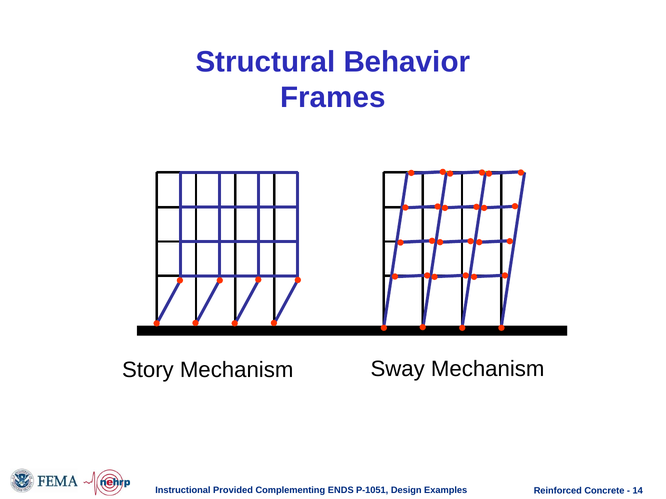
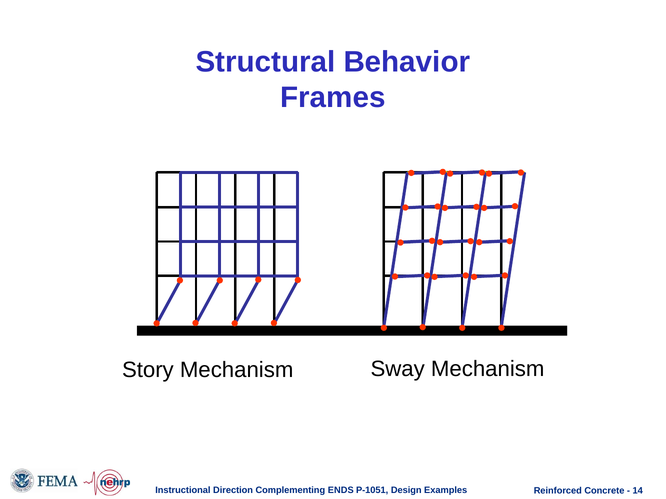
Provided: Provided -> Direction
